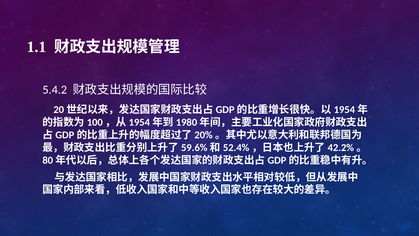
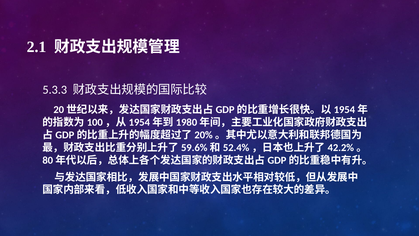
1.1: 1.1 -> 2.1
5.4.2: 5.4.2 -> 5.3.3
